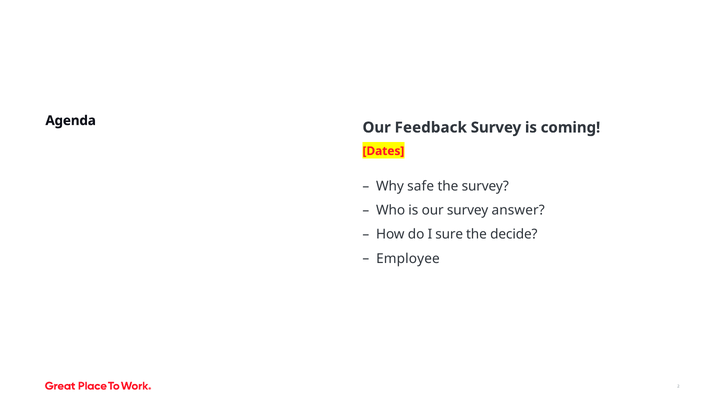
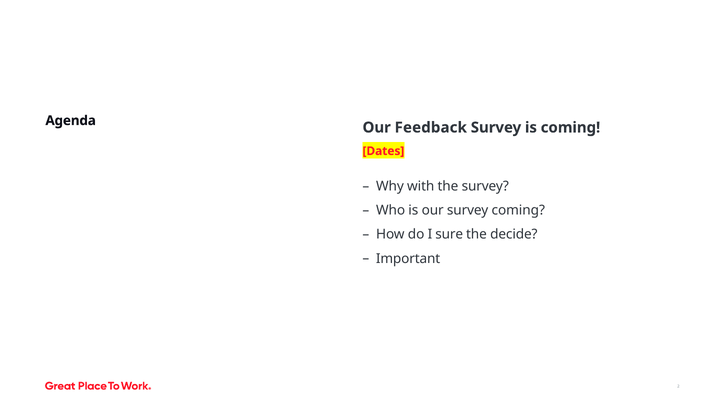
safe: safe -> with
survey answer: answer -> coming
Employee: Employee -> Important
